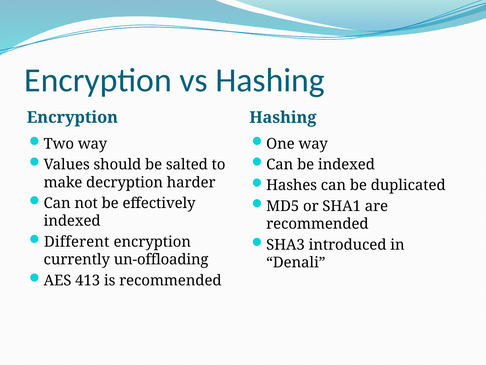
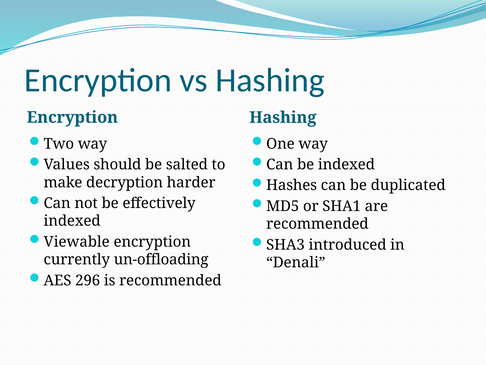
Different: Different -> Viewable
413: 413 -> 296
